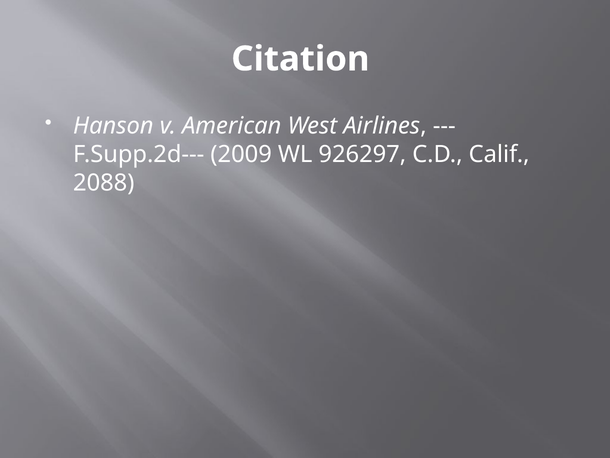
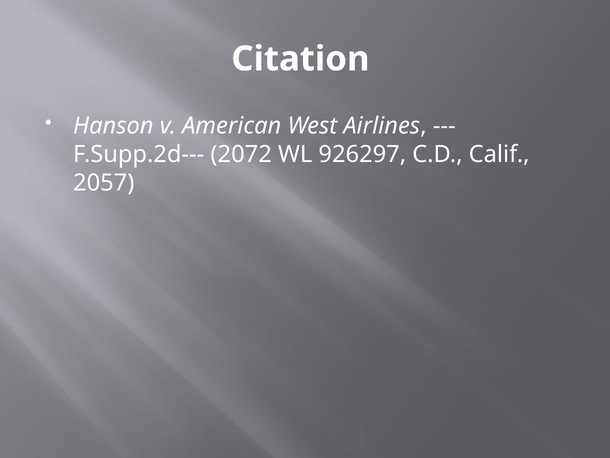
2009: 2009 -> 2072
2088: 2088 -> 2057
